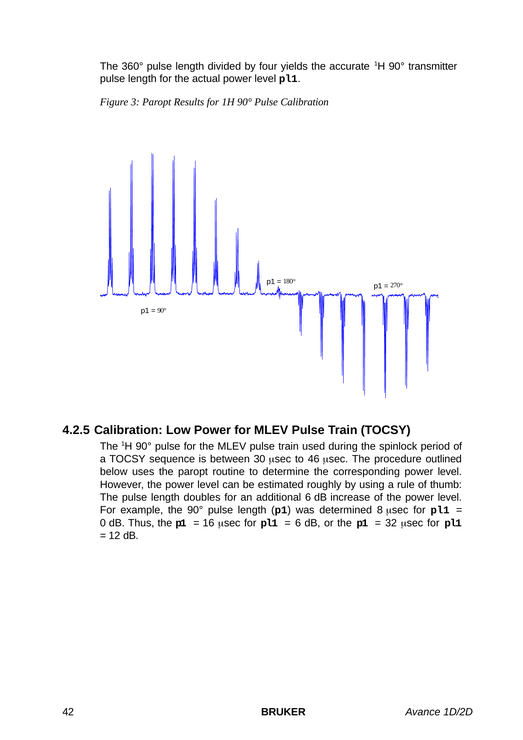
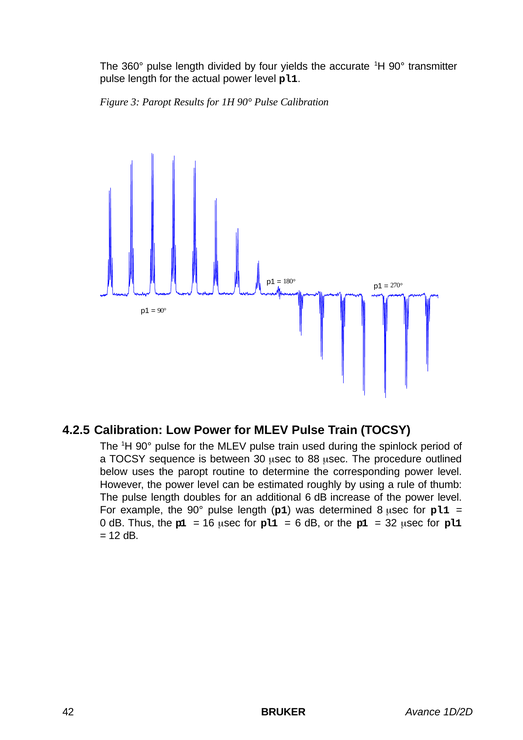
46: 46 -> 88
